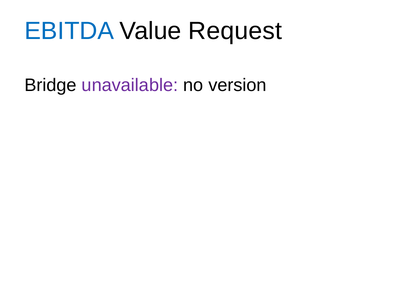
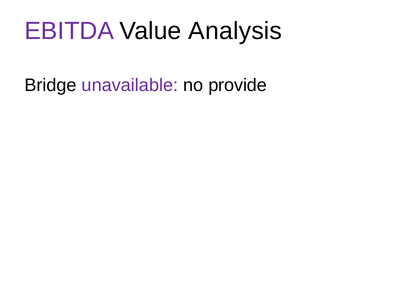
EBITDA colour: blue -> purple
Request: Request -> Analysis
version: version -> provide
